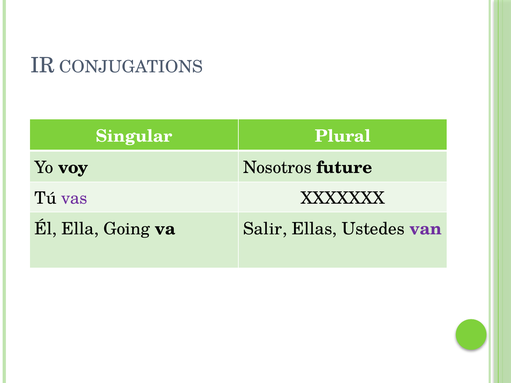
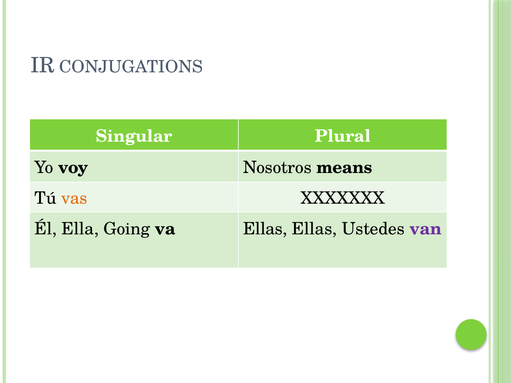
future: future -> means
vas colour: purple -> orange
va Salir: Salir -> Ellas
